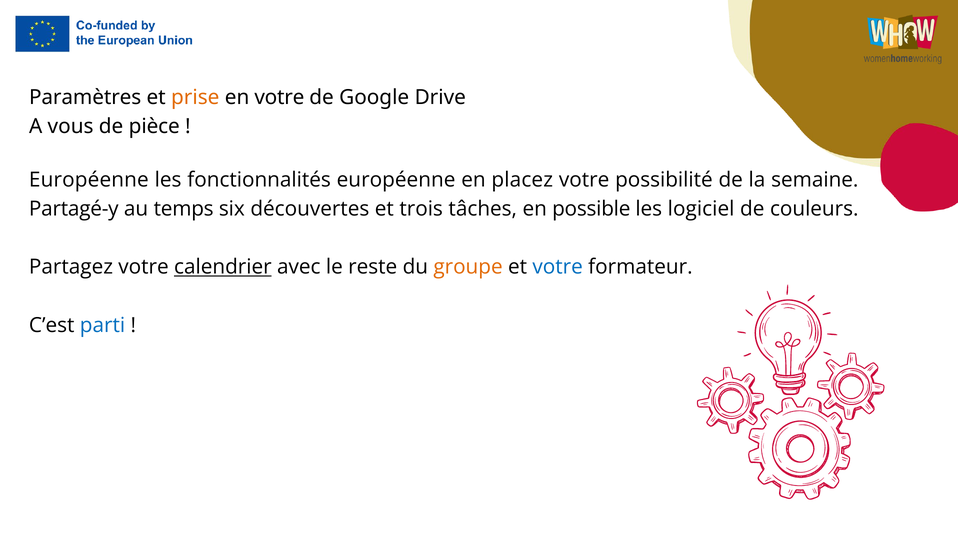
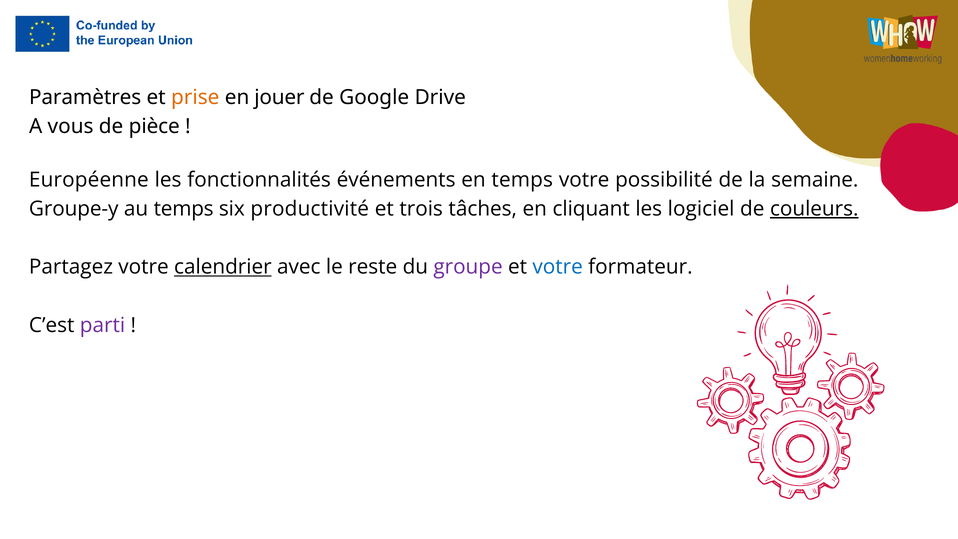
en votre: votre -> jouer
fonctionnalités européenne: européenne -> événements
en placez: placez -> temps
Partagé-y: Partagé-y -> Groupe-y
découvertes: découvertes -> productivité
possible: possible -> cliquant
couleurs underline: none -> present
groupe colour: orange -> purple
parti colour: blue -> purple
